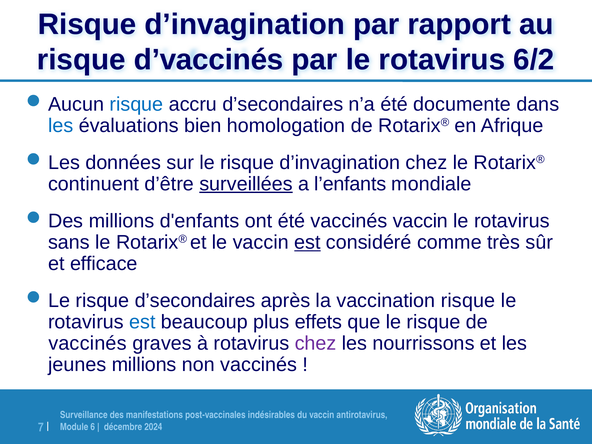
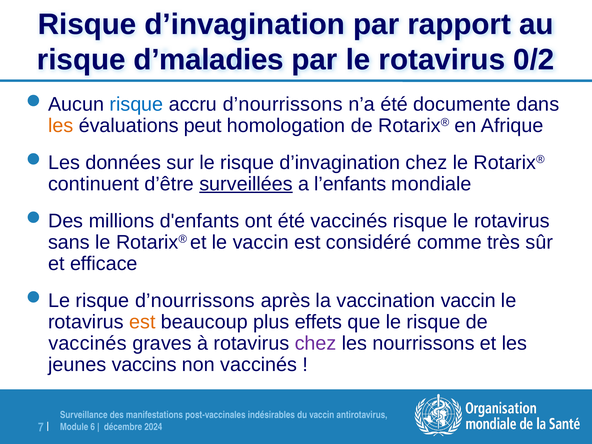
d’vaccinés: d’vaccinés -> d’maladies
6/2: 6/2 -> 0/2
accru d’secondaires: d’secondaires -> d’nourrissons
les at (61, 126) colour: blue -> orange
bien: bien -> peut
vaccinés vaccin: vaccin -> risque
est at (307, 242) underline: present -> none
risque d’secondaires: d’secondaires -> d’nourrissons
vaccination risque: risque -> vaccin
est at (142, 322) colour: blue -> orange
jeunes millions: millions -> vaccins
